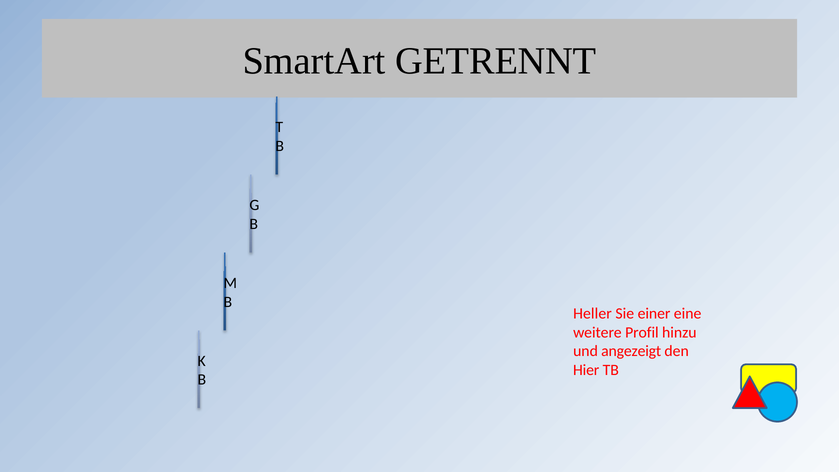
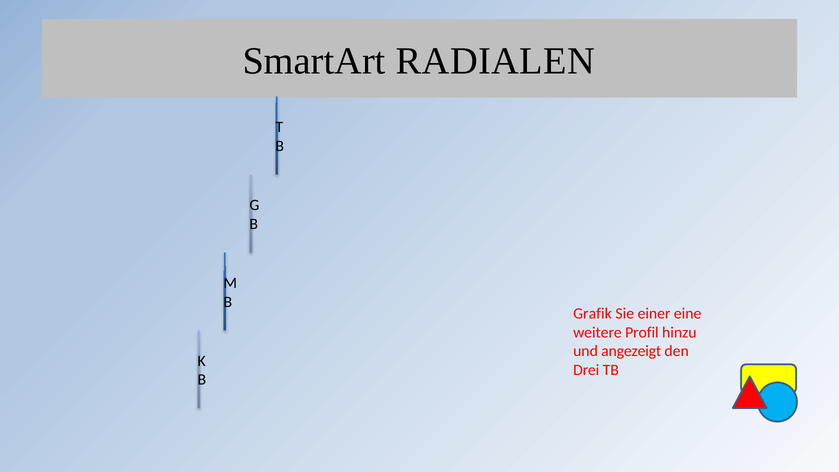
GETRENNT: GETRENNT -> RADIALEN
Heller: Heller -> Grafik
Hier: Hier -> Drei
